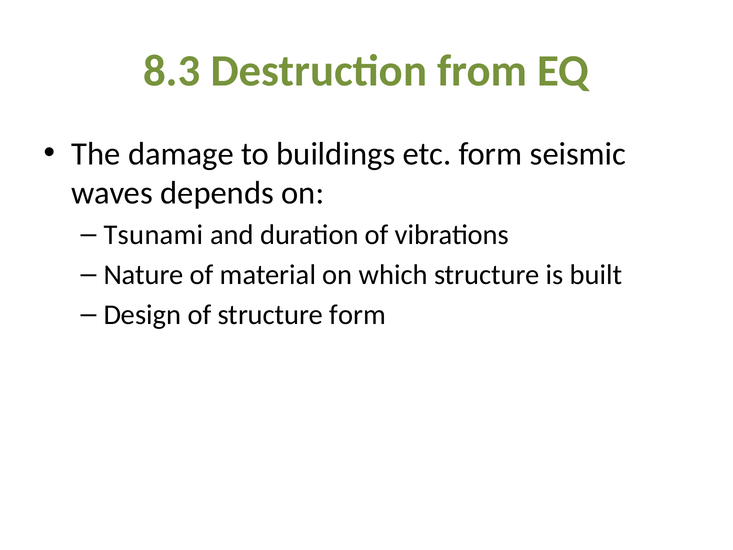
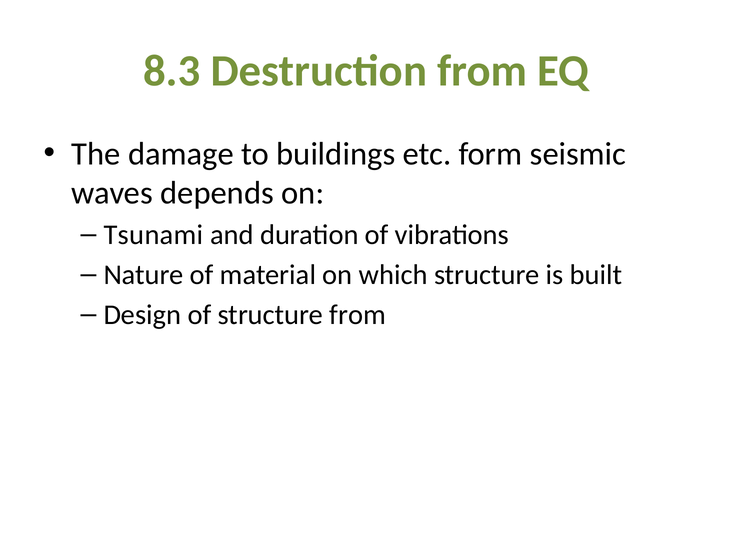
structure form: form -> from
